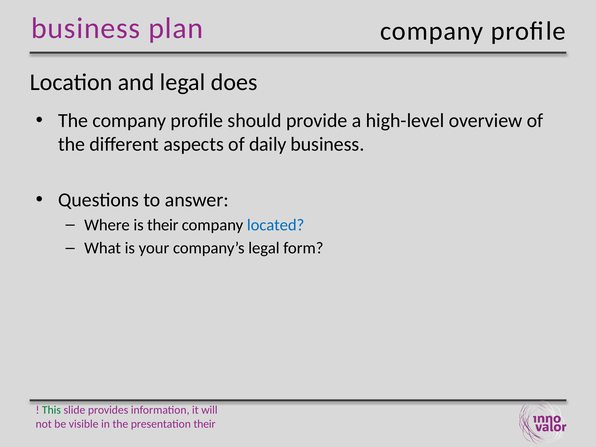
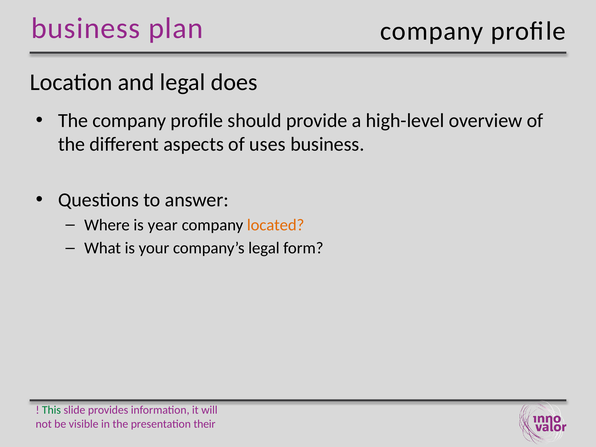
daily: daily -> uses
is their: their -> year
located colour: blue -> orange
